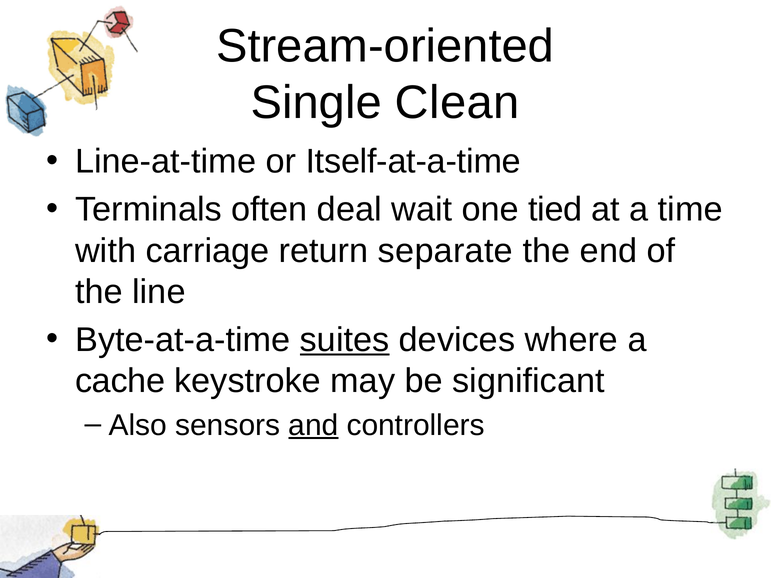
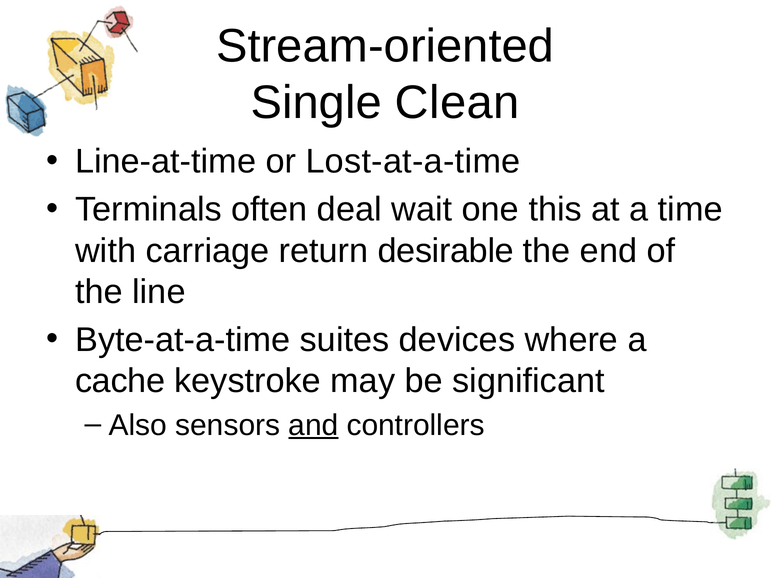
Itself-at-a-time: Itself-at-a-time -> Lost-at-a-time
tied: tied -> this
separate: separate -> desirable
suites underline: present -> none
